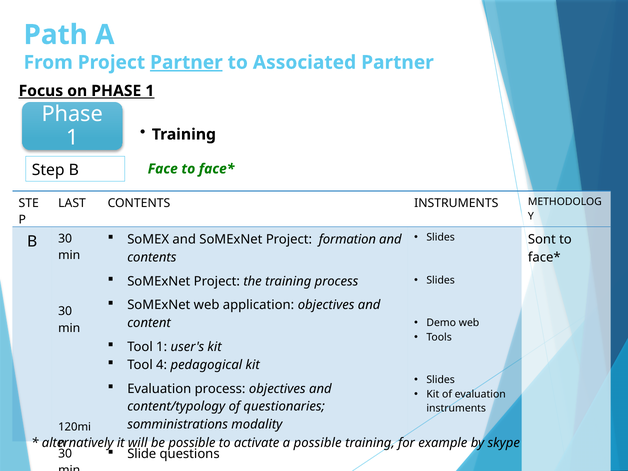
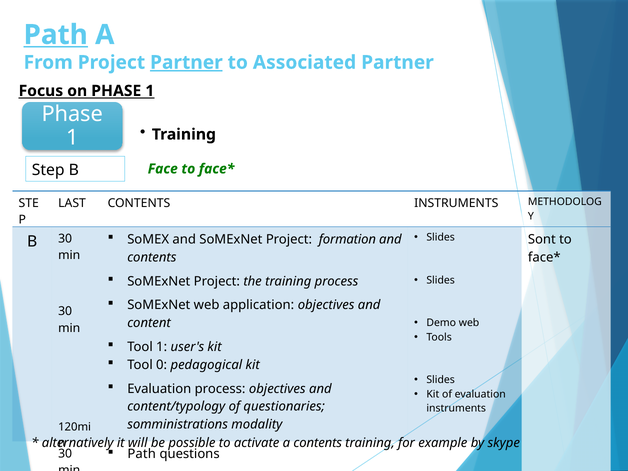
Path at (56, 35) underline: none -> present
4: 4 -> 0
a possible: possible -> contents
Slide at (142, 454): Slide -> Path
